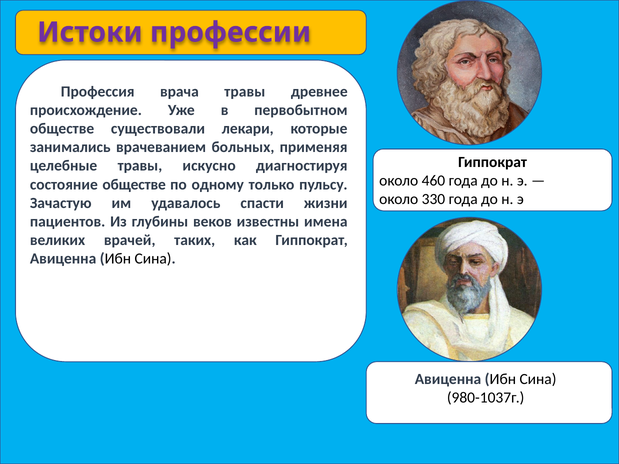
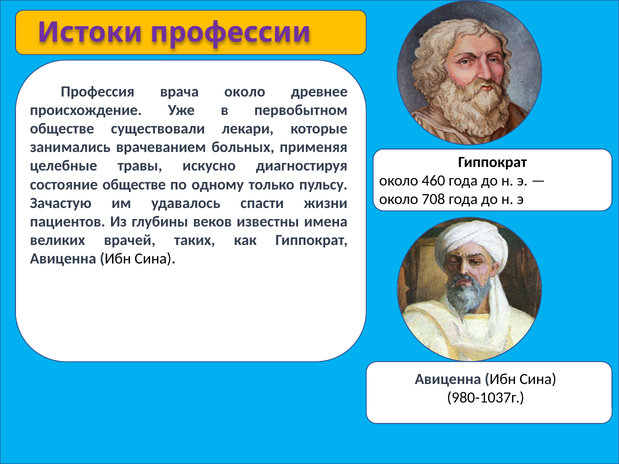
врача травы: травы -> около
330: 330 -> 708
